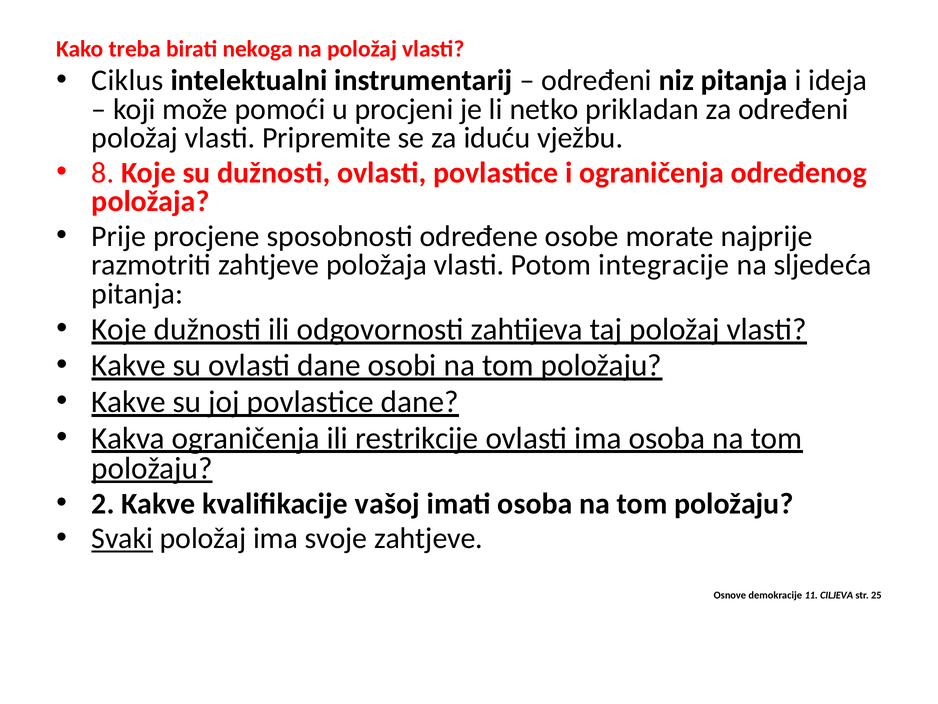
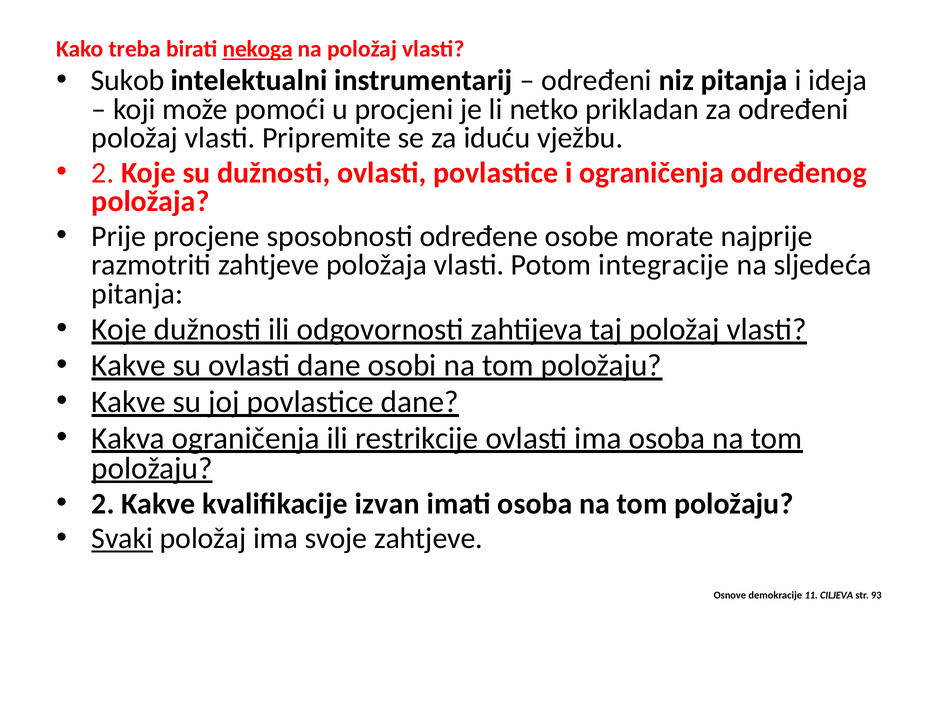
nekoga underline: none -> present
Ciklus: Ciklus -> Sukob
8 at (103, 173): 8 -> 2
vašoj: vašoj -> izvan
25: 25 -> 93
